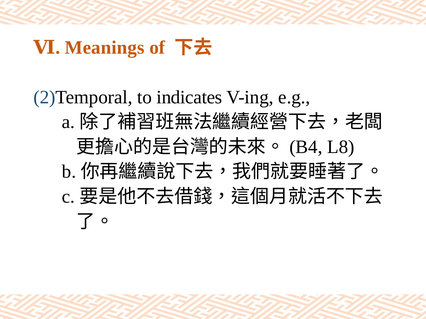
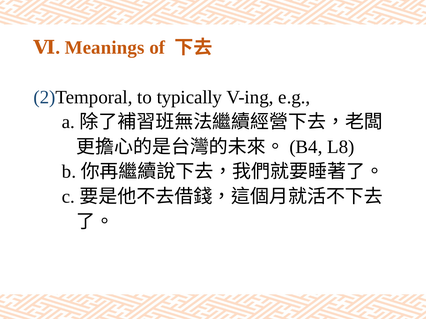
indicates: indicates -> typically
